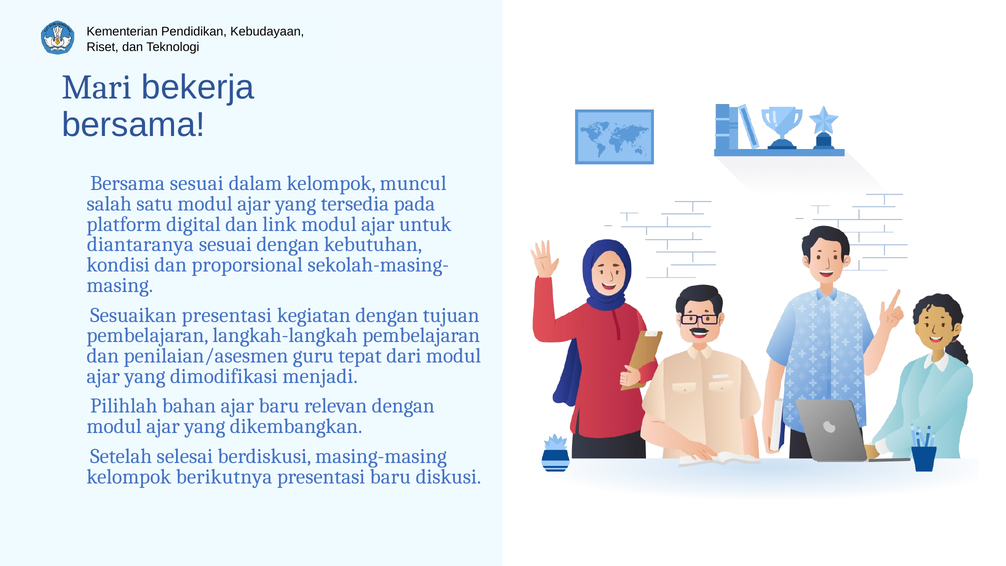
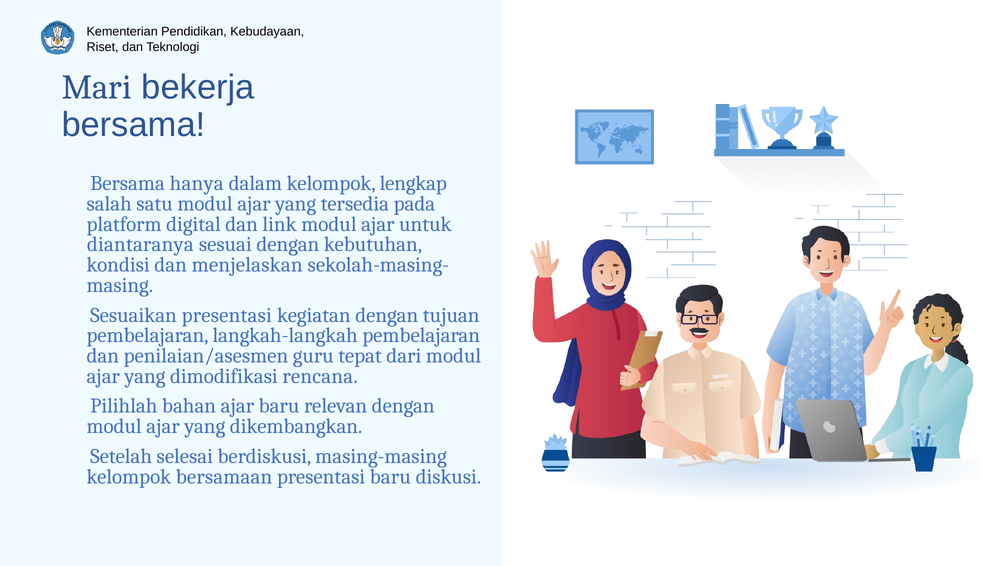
sesuai at (197, 183): sesuai -> hanya
muncul: muncul -> lengkap
proporsional: proporsional -> menjelaskan
menjadi: menjadi -> rencana
berikutnya: berikutnya -> bersamaan
